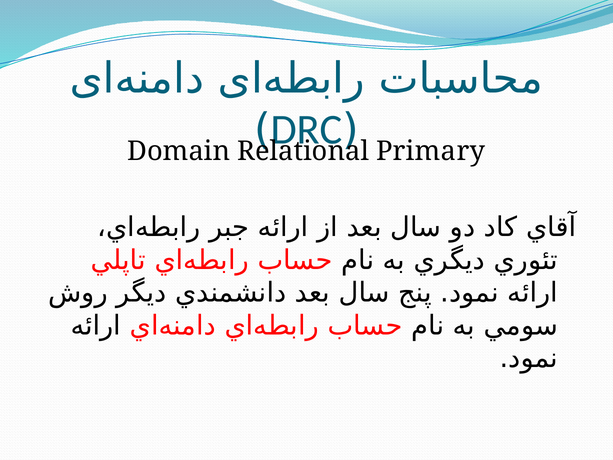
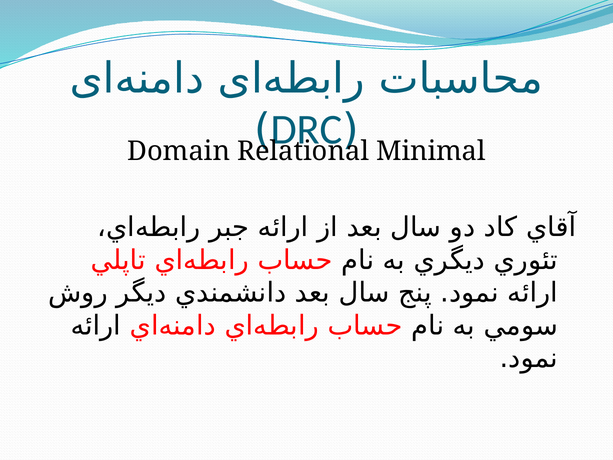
Primary: Primary -> Minimal
